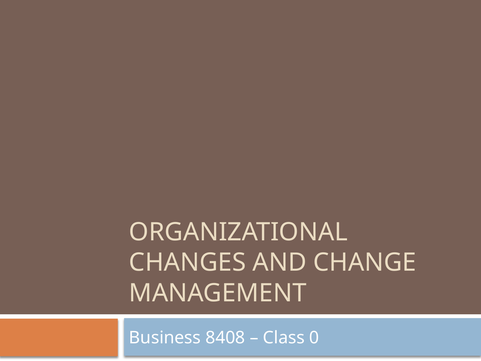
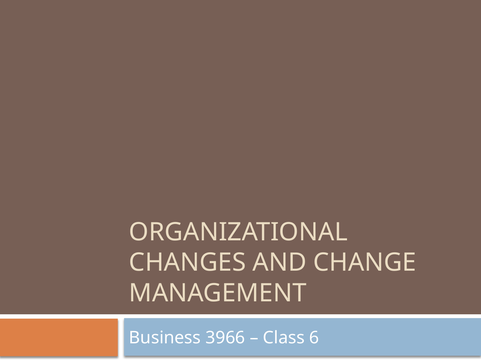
8408: 8408 -> 3966
0: 0 -> 6
